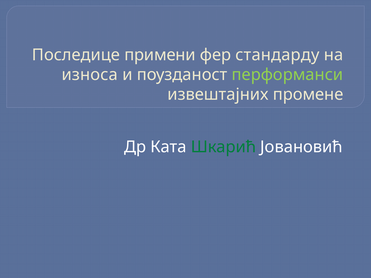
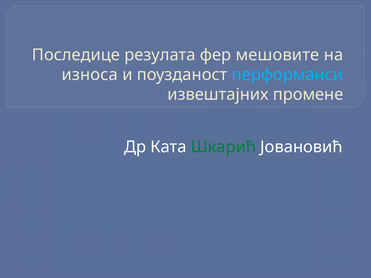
примени: примени -> резулата
стандарду: стандарду -> мешовите
перформанси colour: light green -> light blue
